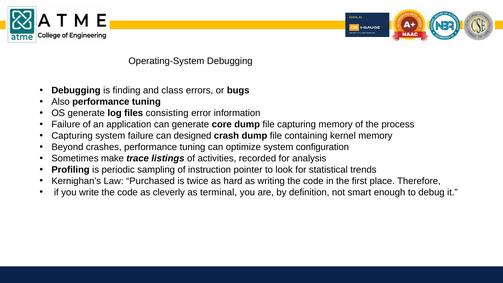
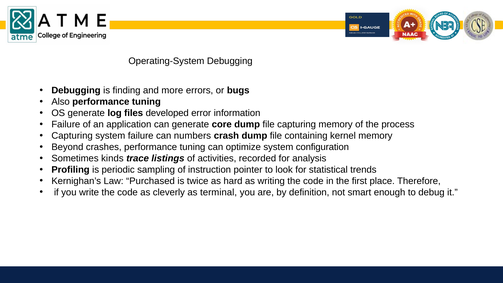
class: class -> more
consisting: consisting -> developed
designed: designed -> numbers
make: make -> kinds
